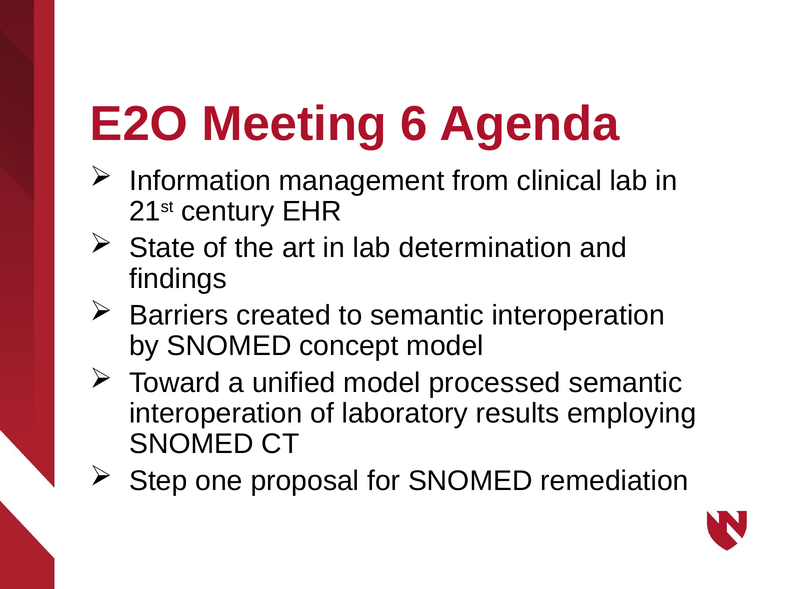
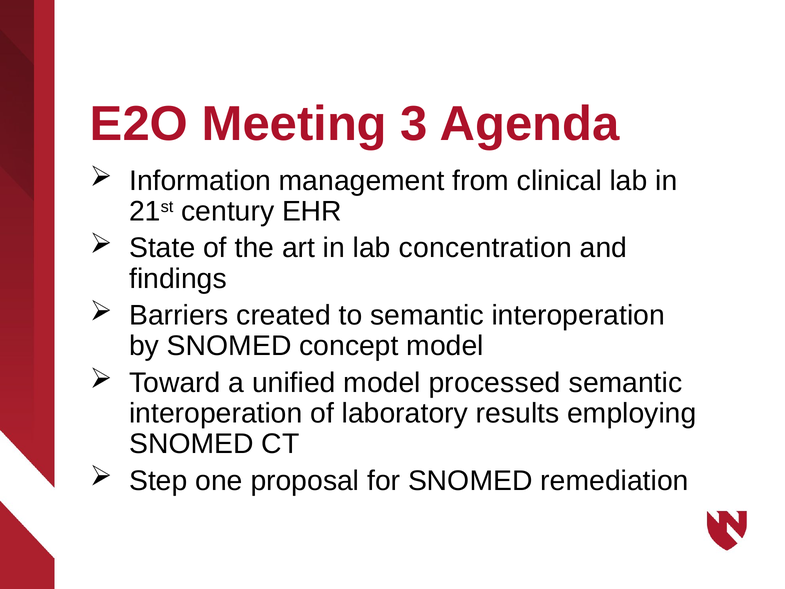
6: 6 -> 3
determination: determination -> concentration
